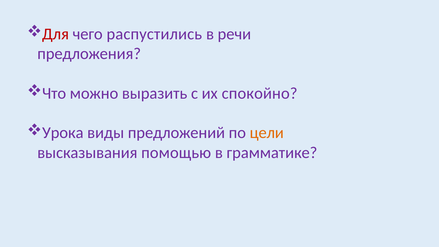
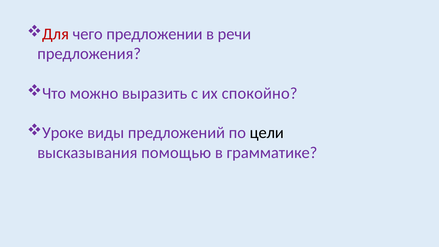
распустились: распустились -> предложении
Урока: Урока -> Уроке
цели colour: orange -> black
